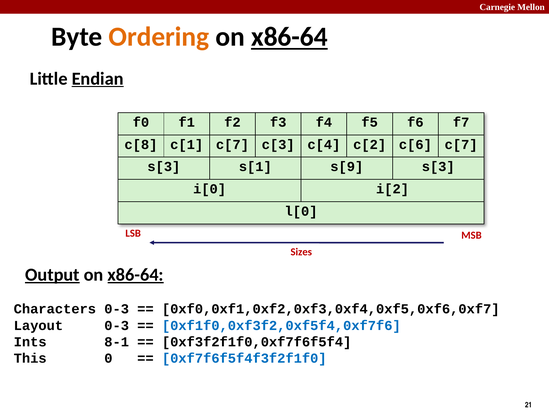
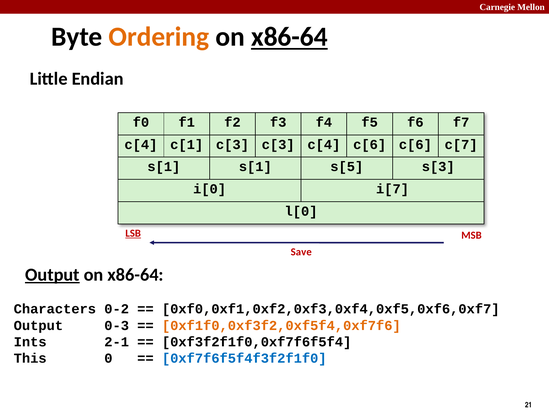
Endian underline: present -> none
c[8 at (141, 144): c[8 -> c[4
c[1 c[7: c[7 -> c[3
c[4 c[2: c[2 -> c[6
s[3 at (164, 167): s[3 -> s[1
s[9: s[9 -> s[5
i[2: i[2 -> i[7
LSB underline: none -> present
Sizes: Sizes -> Save
x86-64 at (136, 275) underline: present -> none
Characters 0-3: 0-3 -> 0-2
Layout at (38, 325): Layout -> Output
0xf1f0,0xf3f2,0xf5f4,0xf7f6 colour: blue -> orange
8-1: 8-1 -> 2-1
